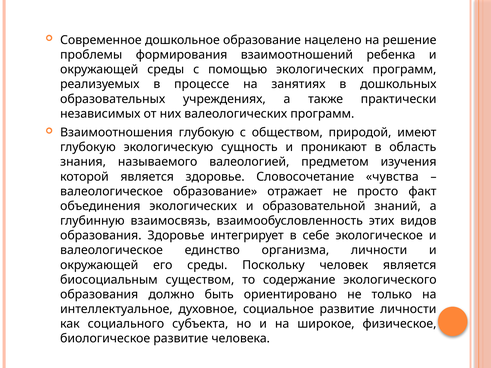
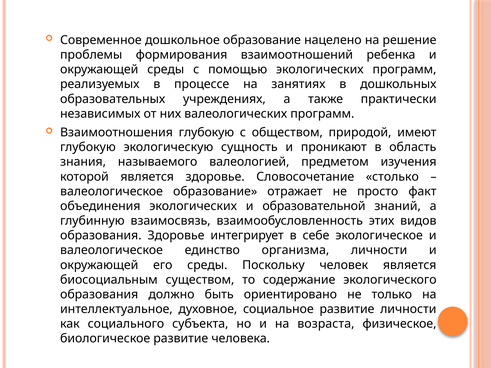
чувства: чувства -> столько
широкое: широкое -> возраста
